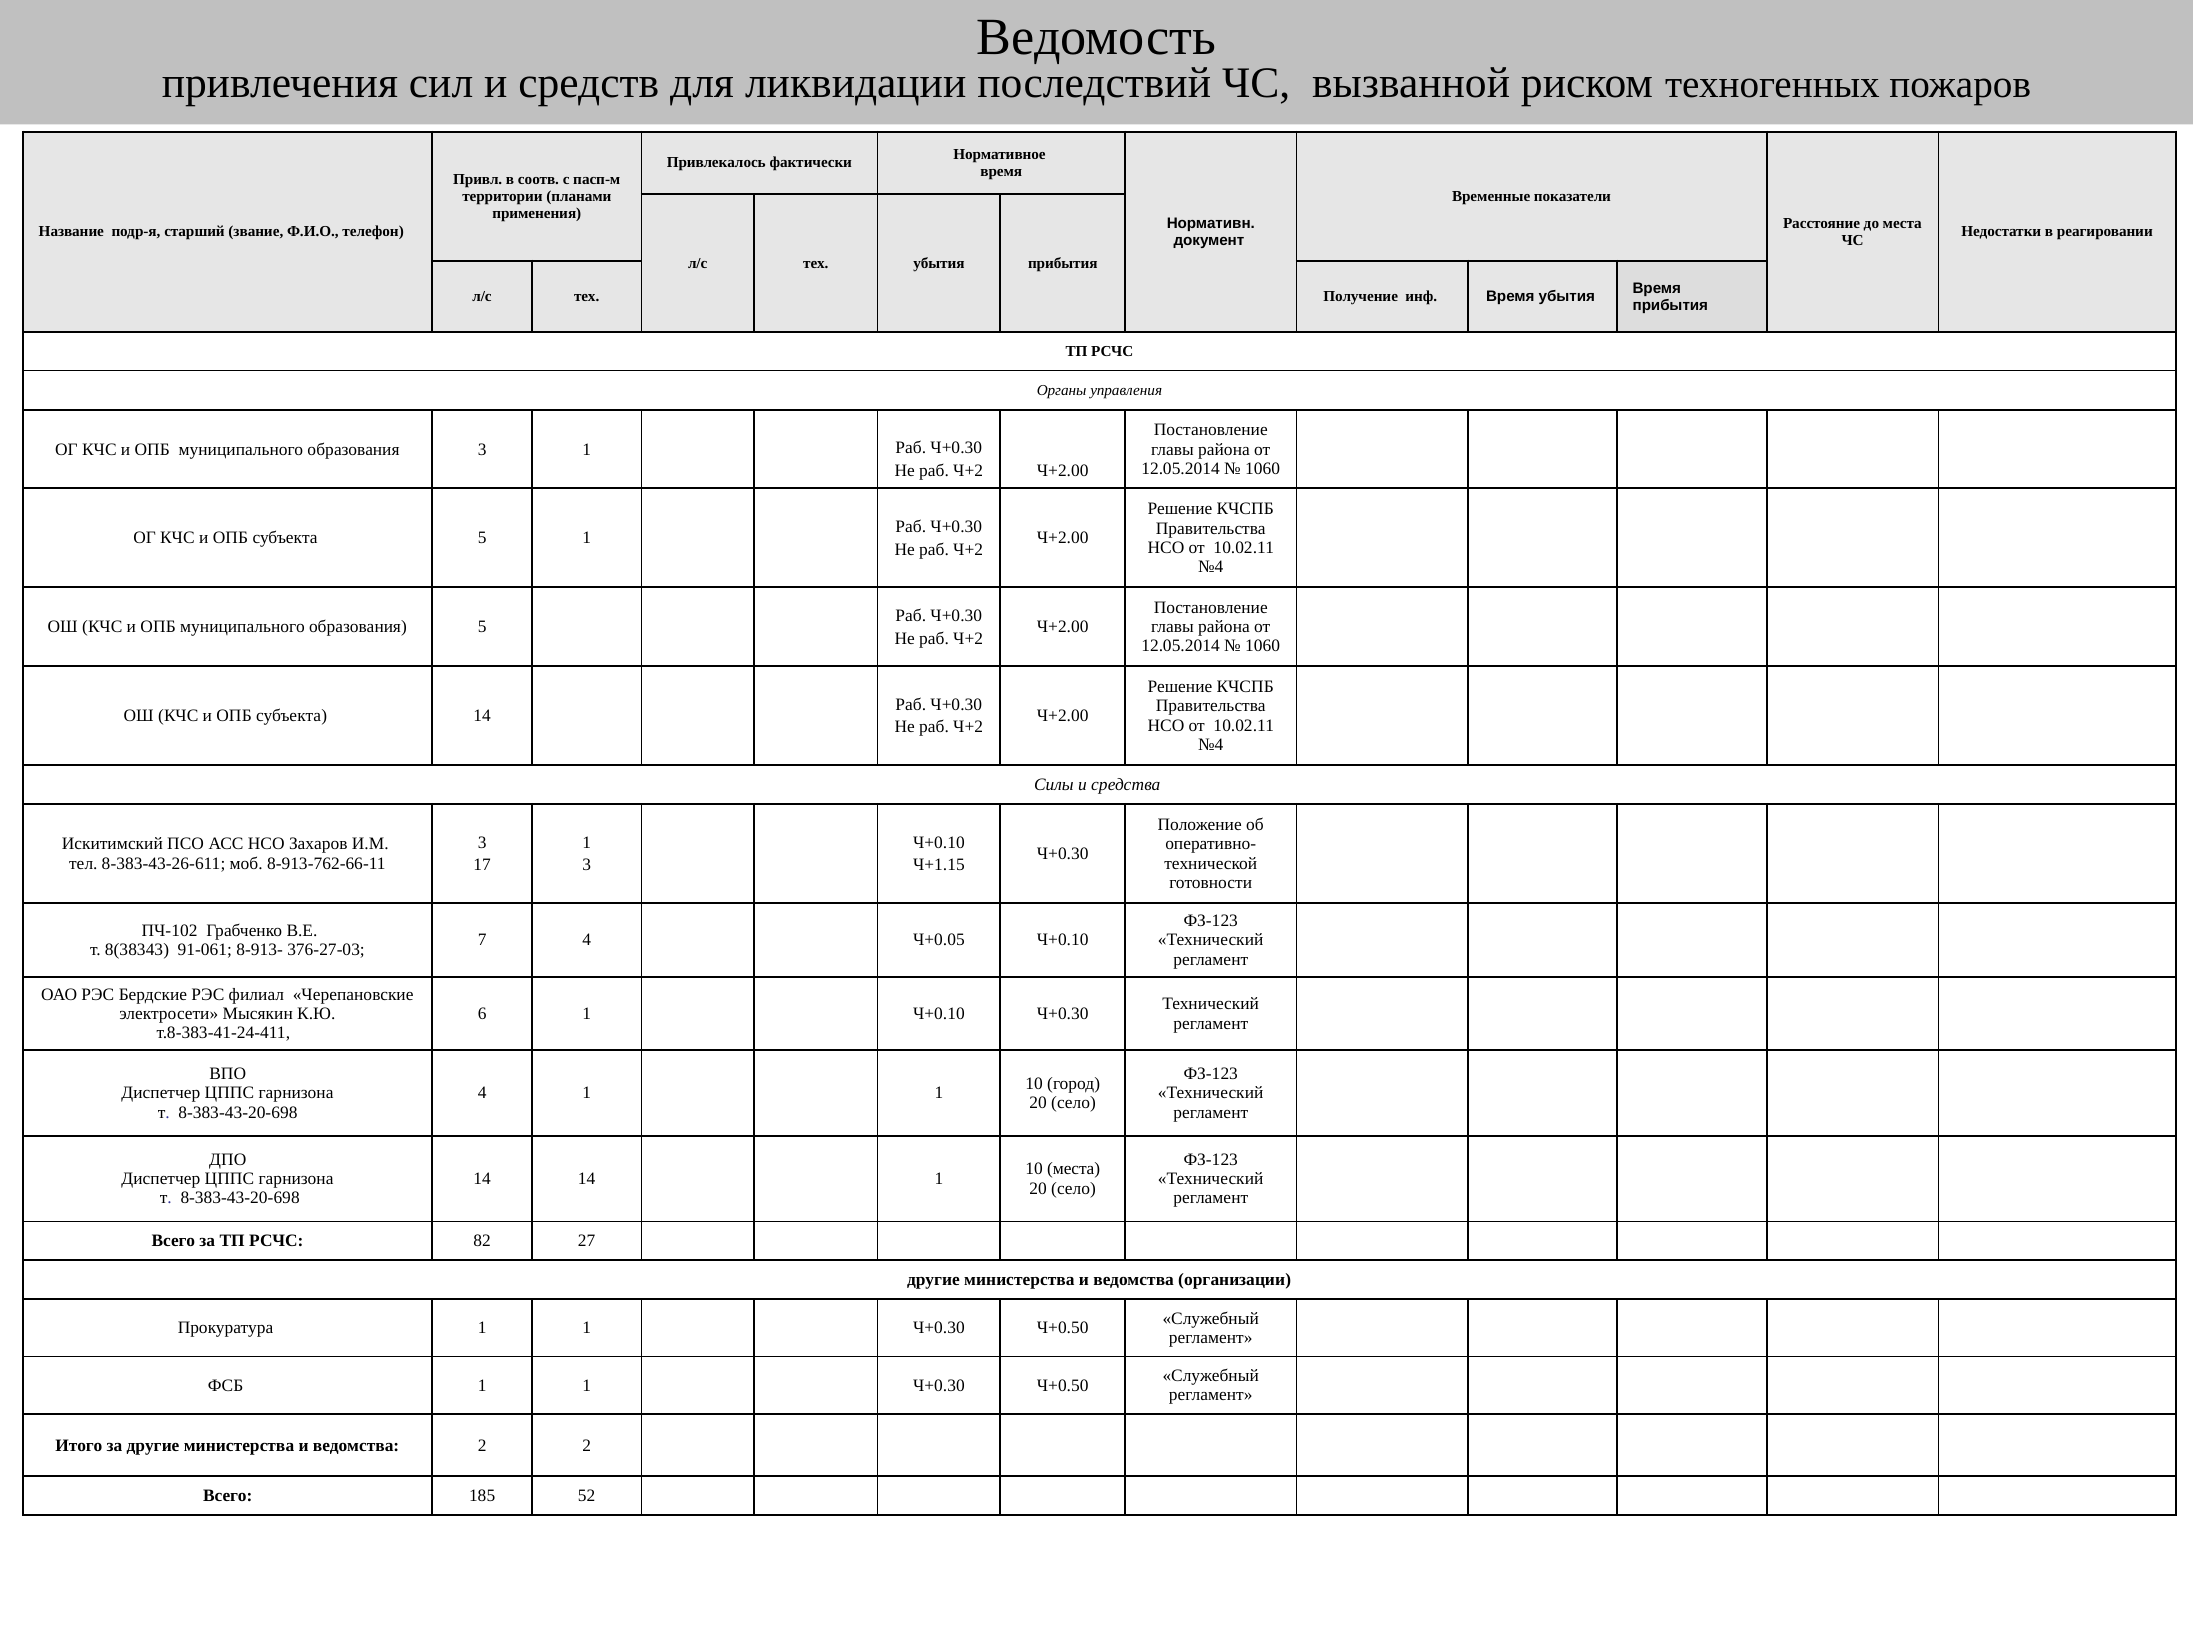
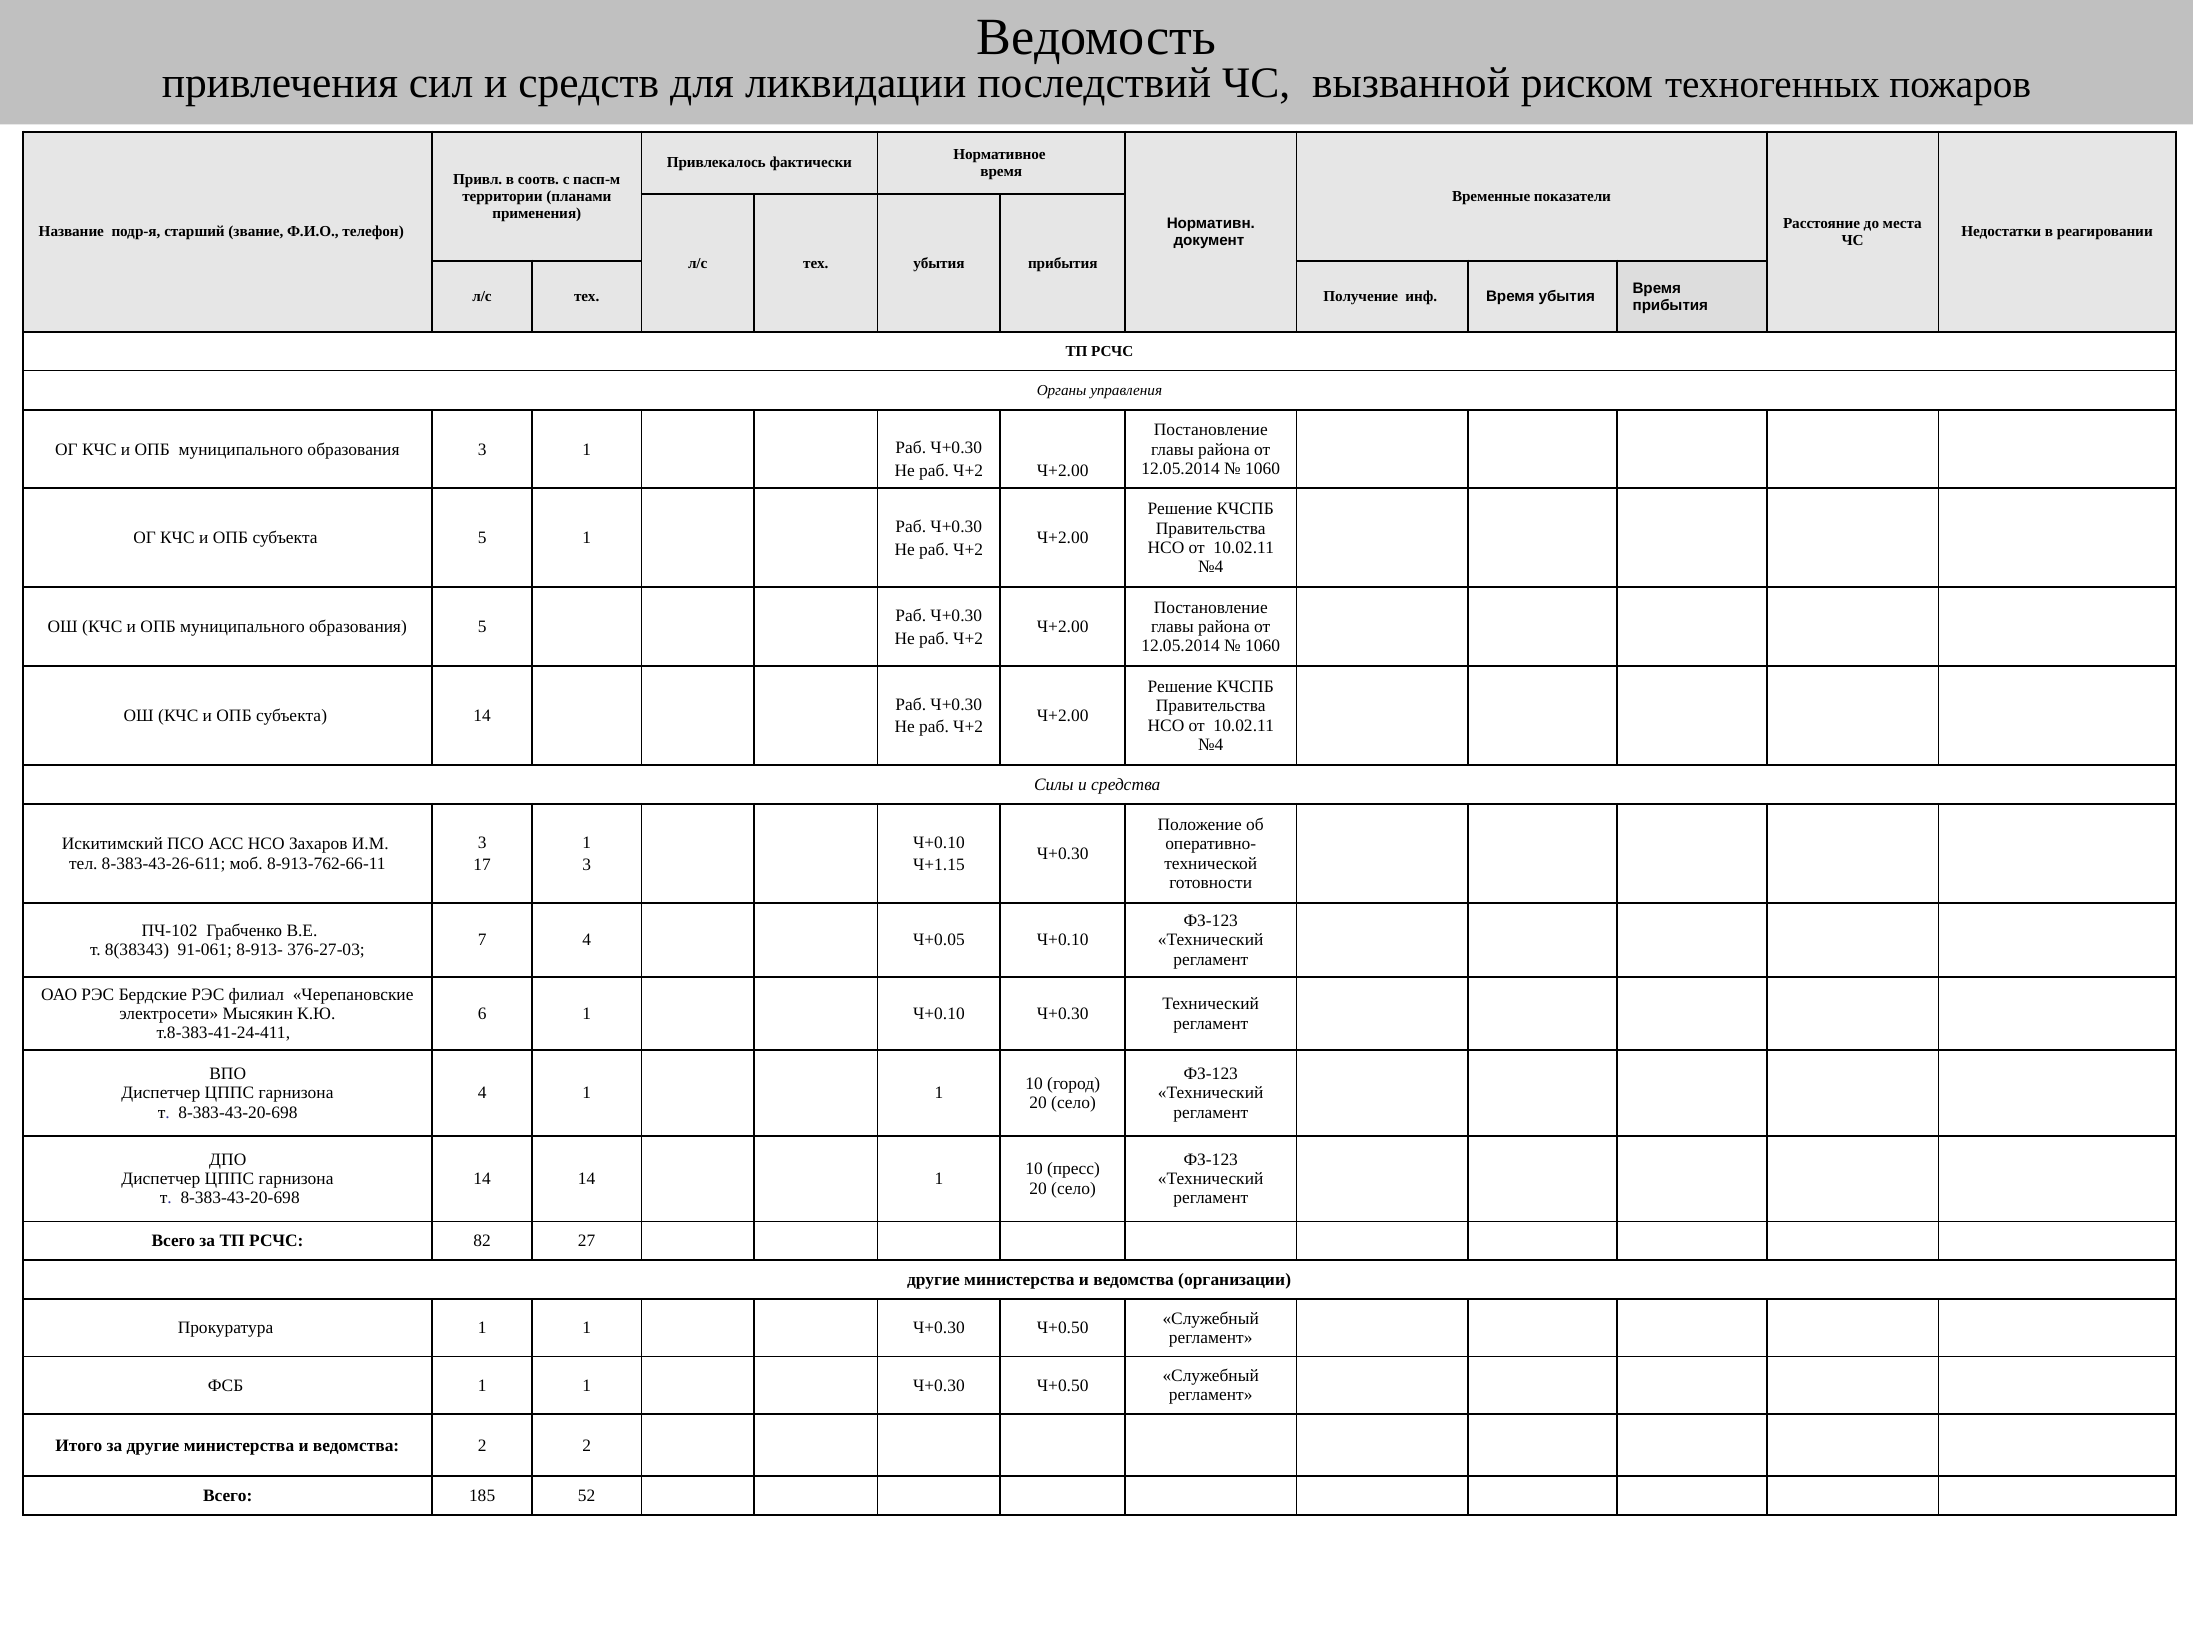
10 места: места -> пресс
